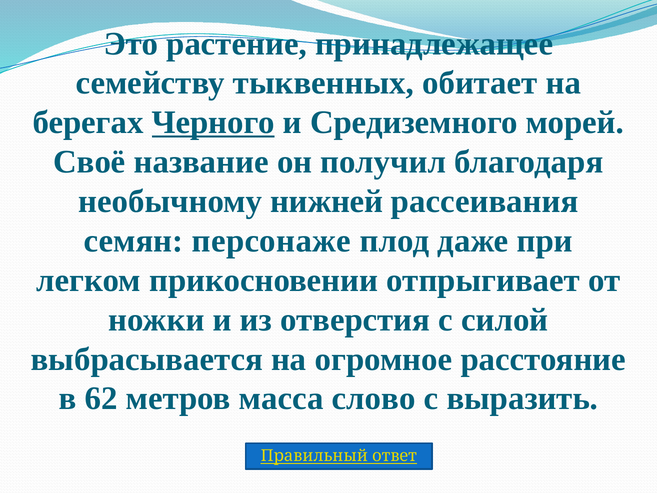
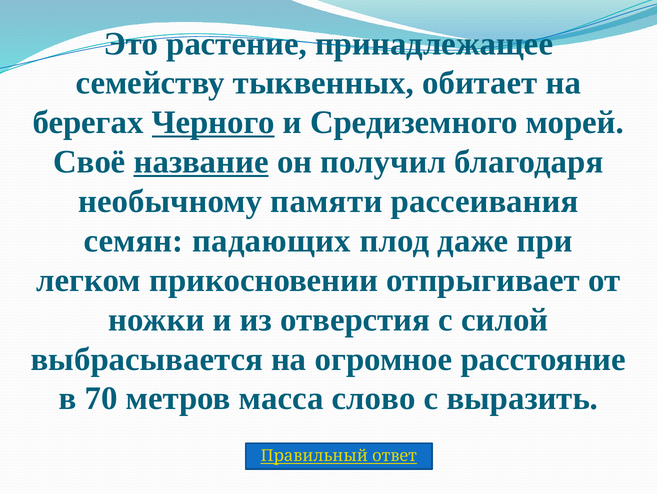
название underline: none -> present
нижней: нижней -> памяти
персонаже: персонаже -> падающих
62: 62 -> 70
